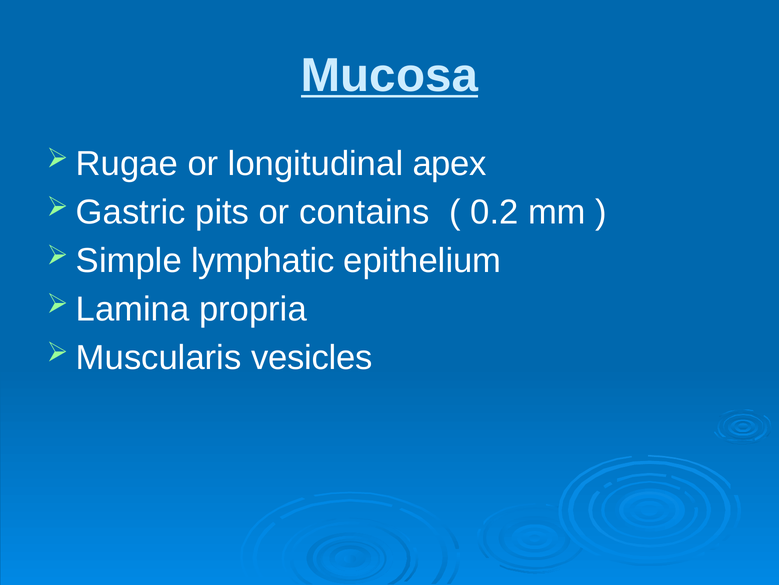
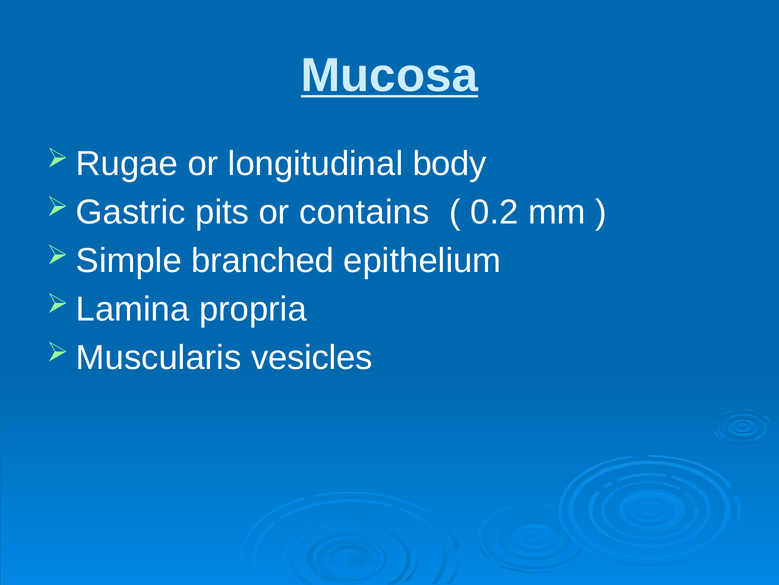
apex: apex -> body
lymphatic: lymphatic -> branched
